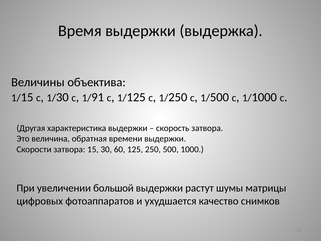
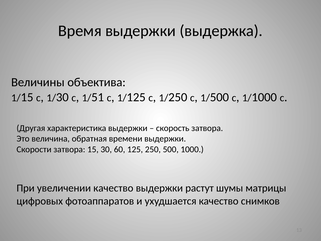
91: 91 -> 51
увеличении большой: большой -> качество
